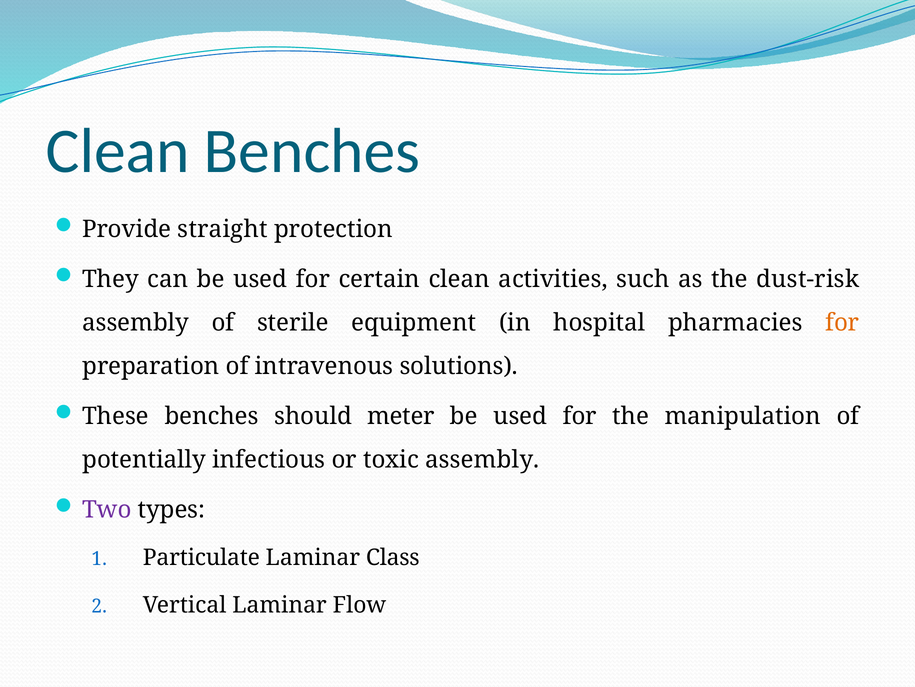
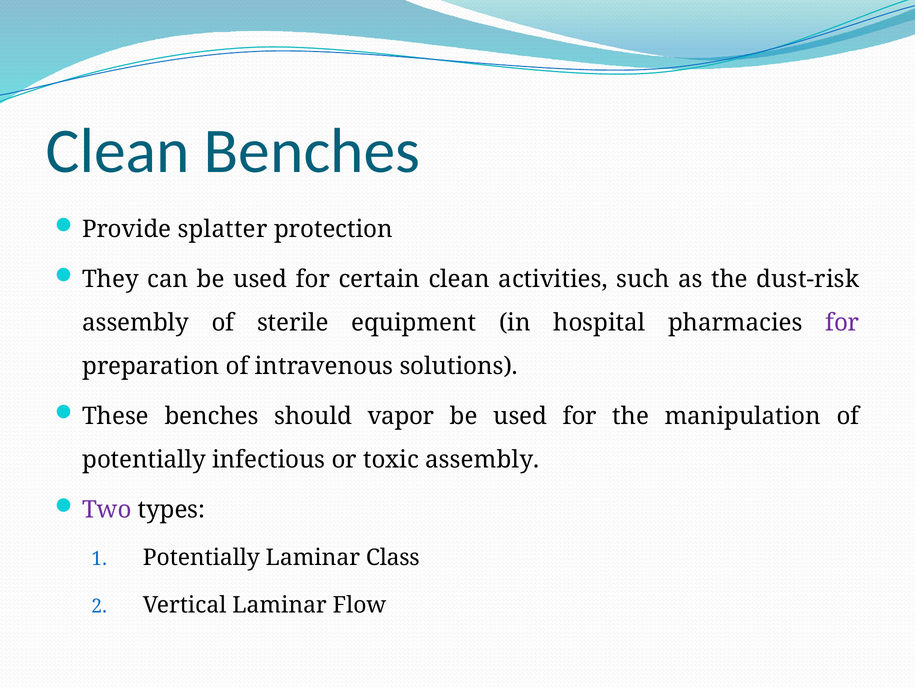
straight: straight -> splatter
for at (842, 322) colour: orange -> purple
meter: meter -> vapor
Particulate at (201, 557): Particulate -> Potentially
